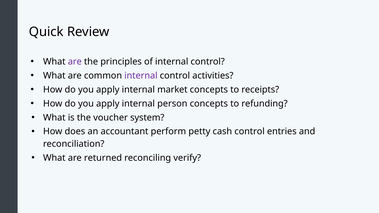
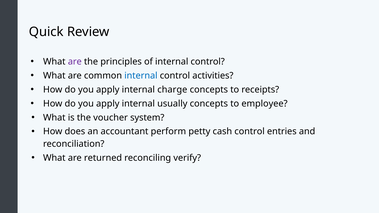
internal at (141, 76) colour: purple -> blue
market: market -> charge
person: person -> usually
refunding: refunding -> employee
